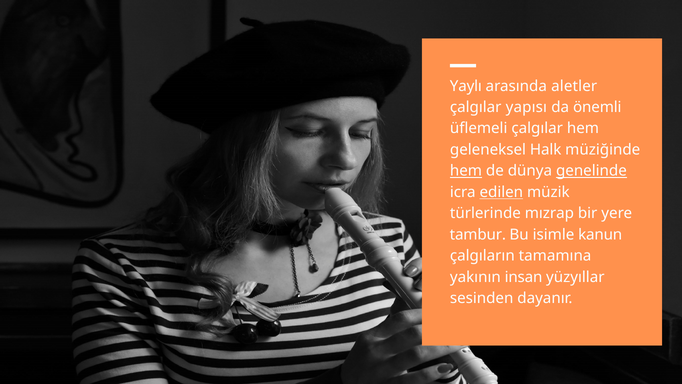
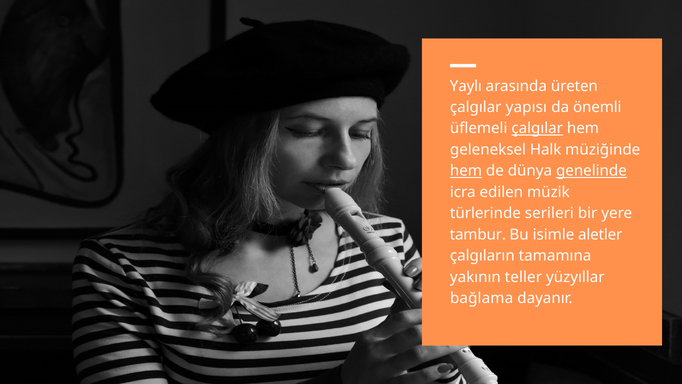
aletler: aletler -> üreten
çalgılar at (537, 128) underline: none -> present
edilen underline: present -> none
mızrap: mızrap -> serileri
kanun: kanun -> aletler
insan: insan -> teller
sesinden: sesinden -> bağlama
